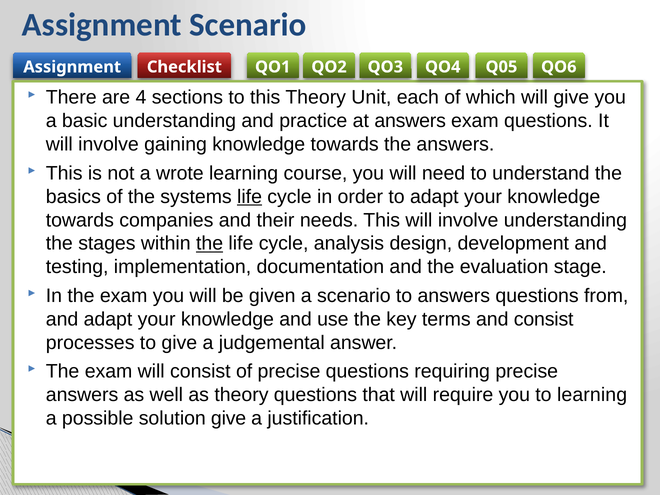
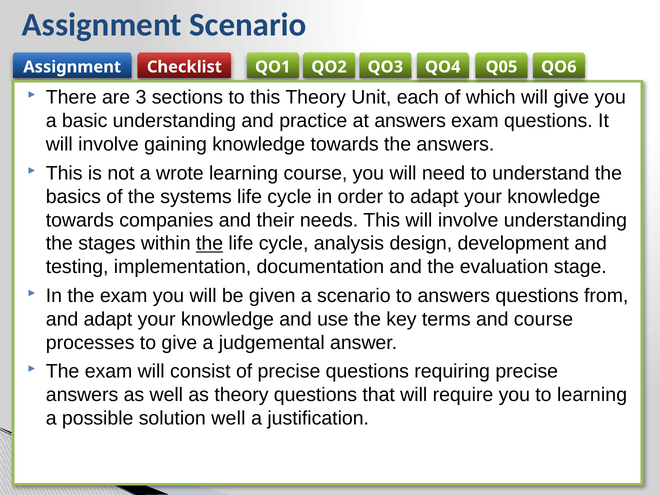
4: 4 -> 3
life at (250, 197) underline: present -> none
and consist: consist -> course
solution give: give -> well
